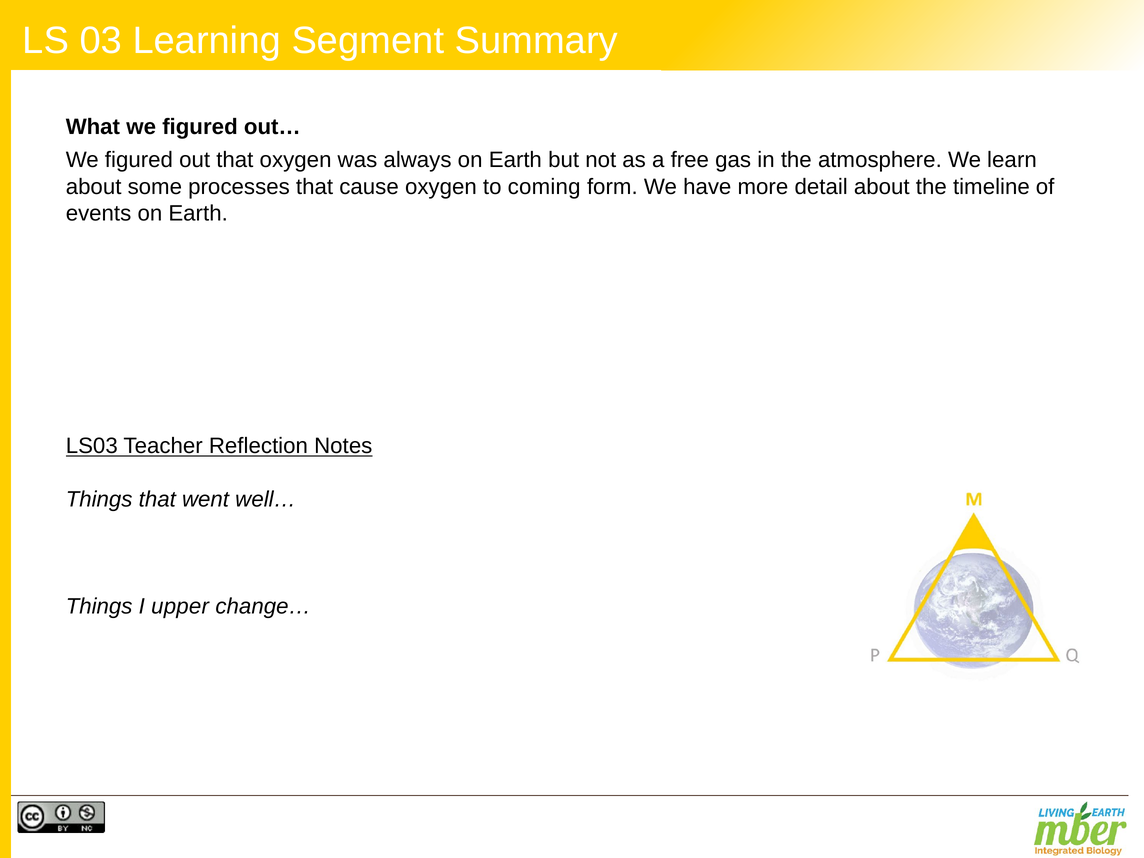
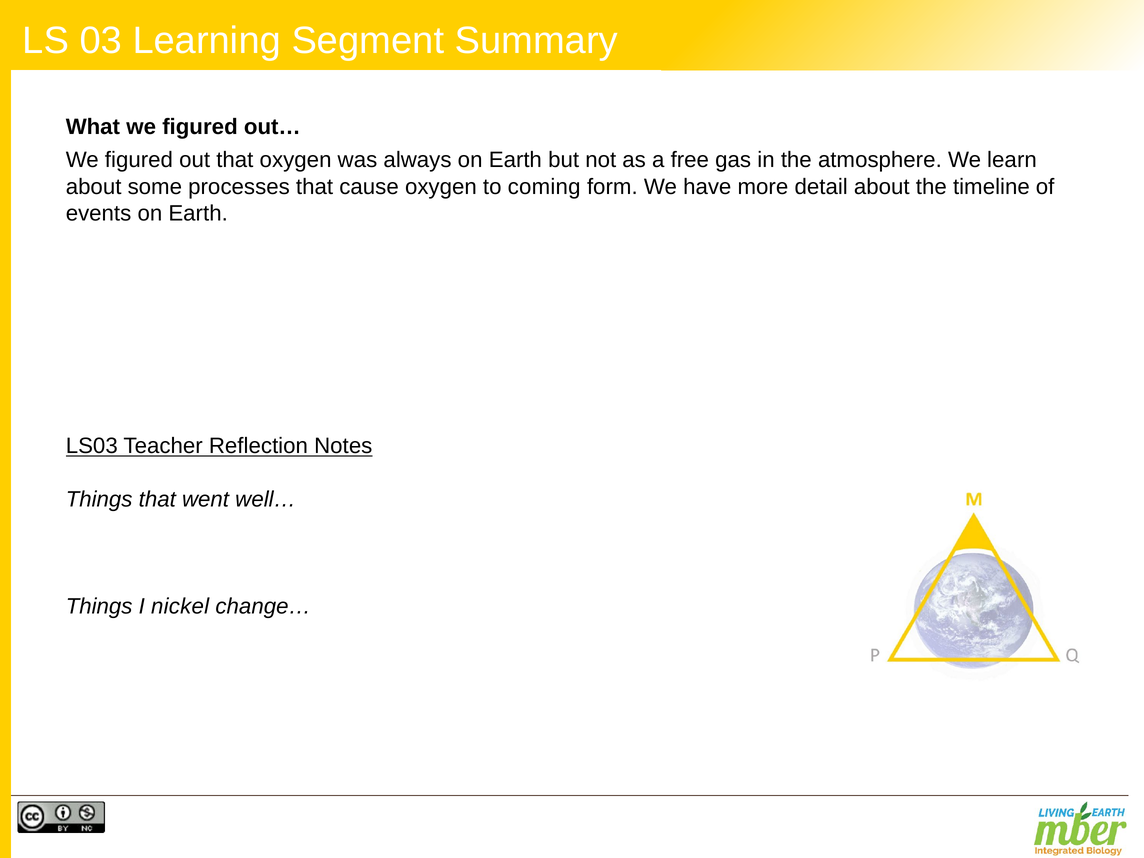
upper: upper -> nickel
